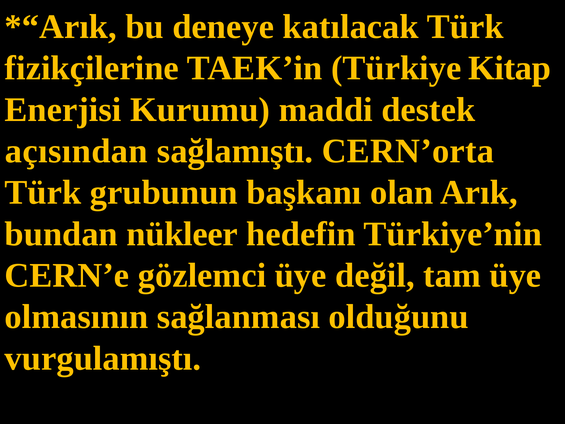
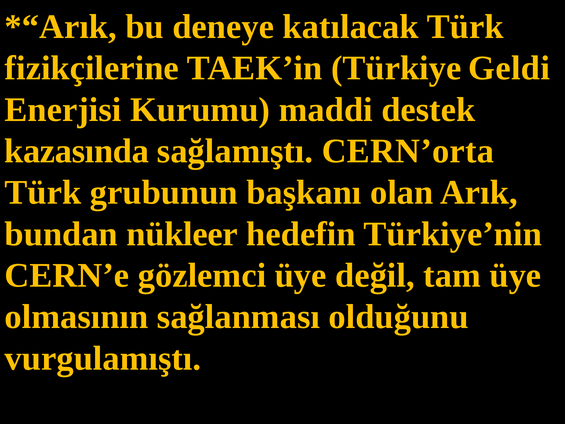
Kitap: Kitap -> Geldi
açısından: açısından -> kazasında
